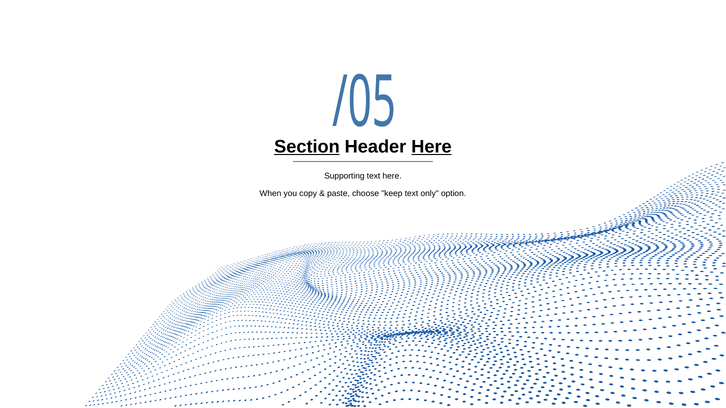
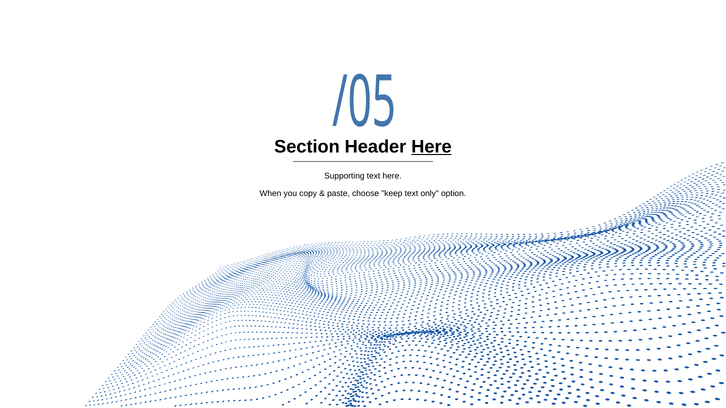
Section underline: present -> none
